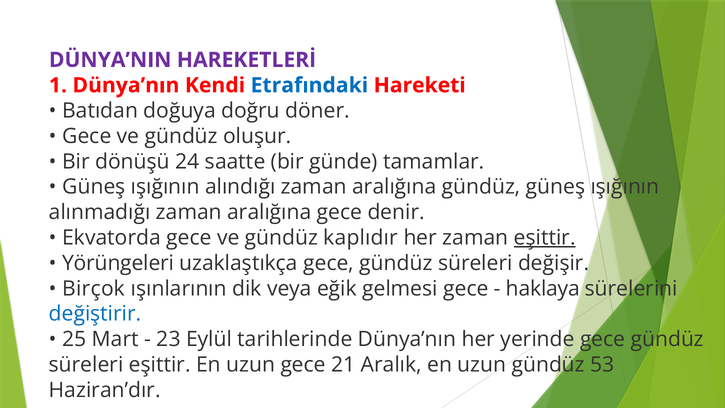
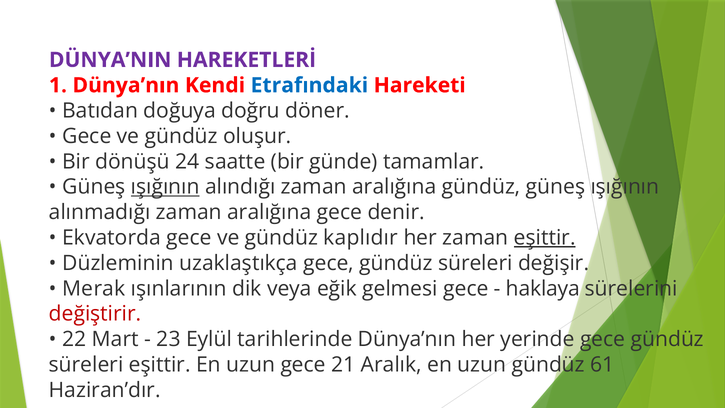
ışığının at (165, 187) underline: none -> present
Yörüngeleri: Yörüngeleri -> Düzleminin
Birçok: Birçok -> Merak
değiştirir colour: blue -> red
25: 25 -> 22
53: 53 -> 61
